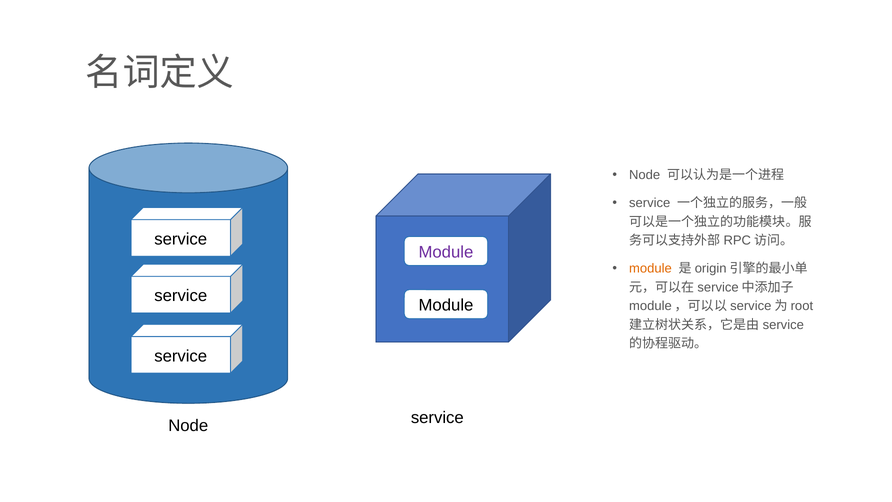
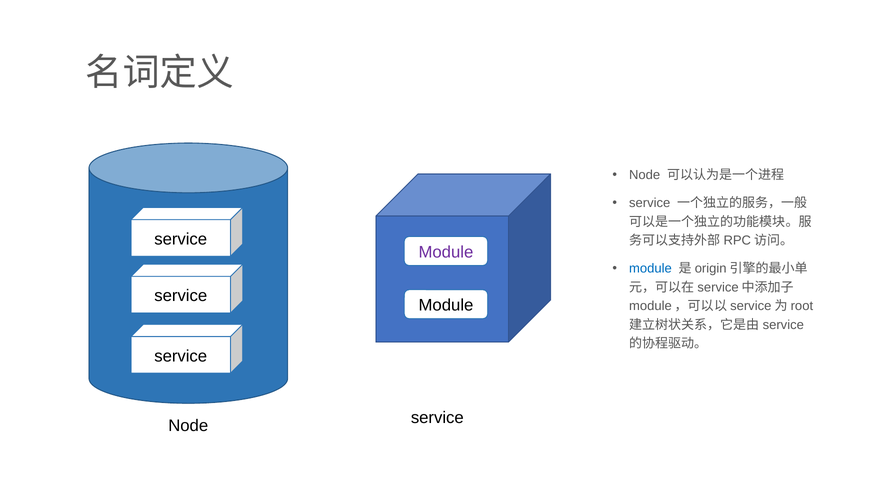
module at (650, 268) colour: orange -> blue
